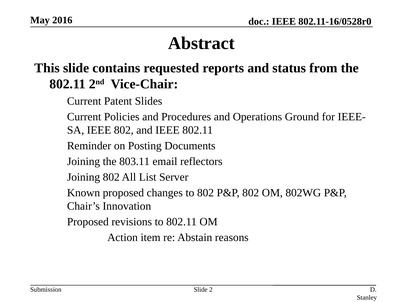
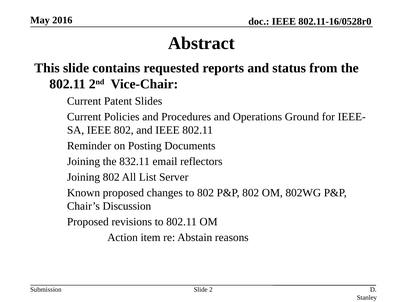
803.11: 803.11 -> 832.11
Innovation: Innovation -> Discussion
